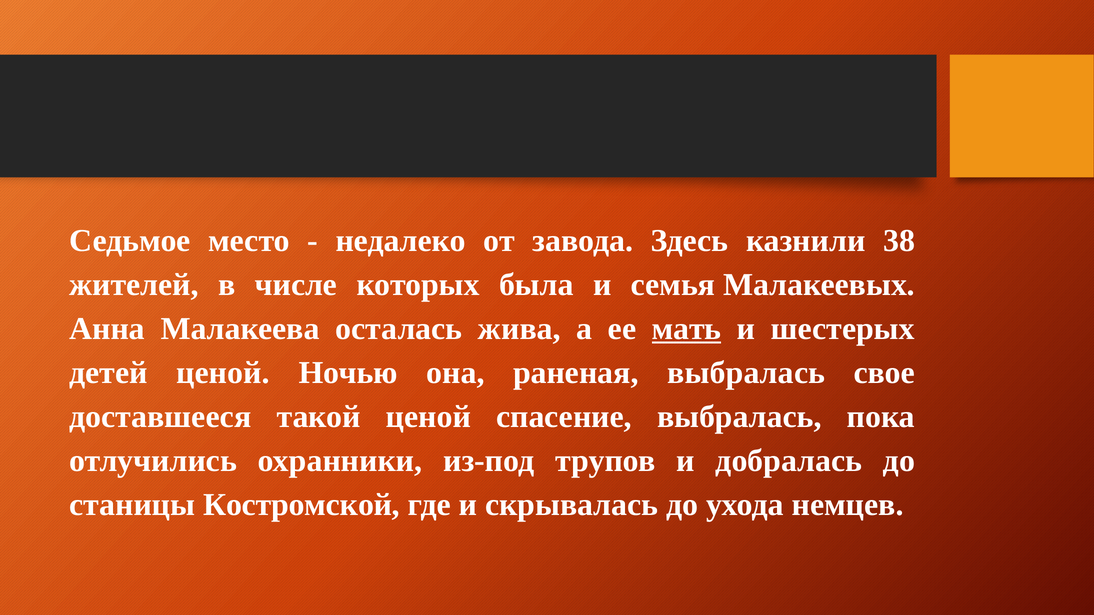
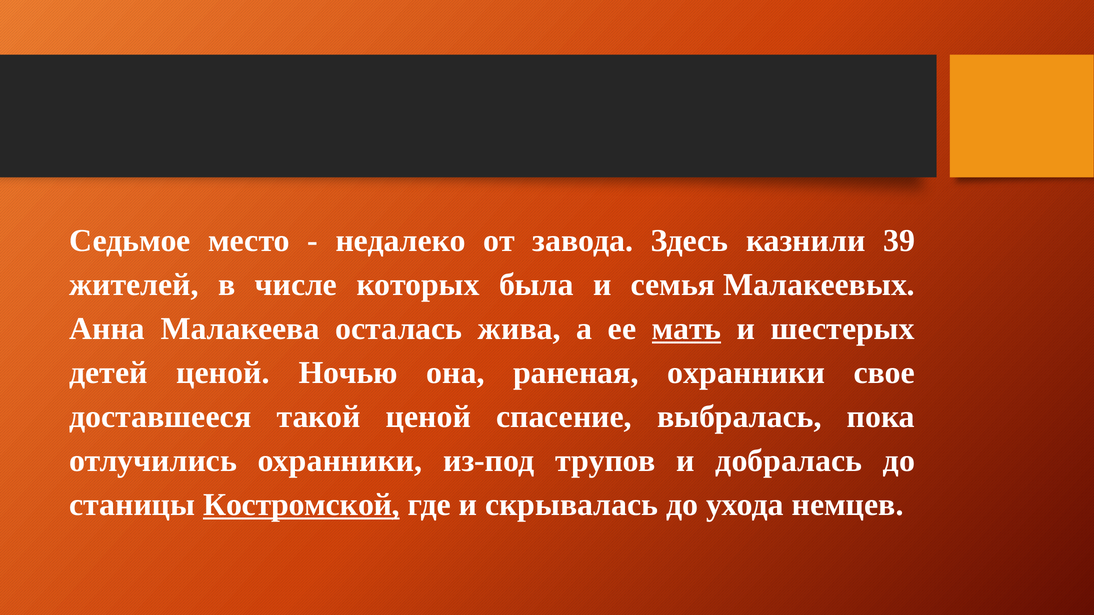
38: 38 -> 39
раненая выбралась: выбралась -> охранники
Костромской underline: none -> present
